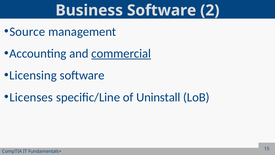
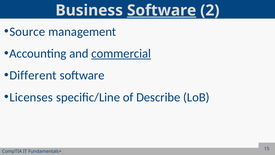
Software at (162, 10) underline: none -> present
Licensing: Licensing -> Different
Uninstall: Uninstall -> Describe
